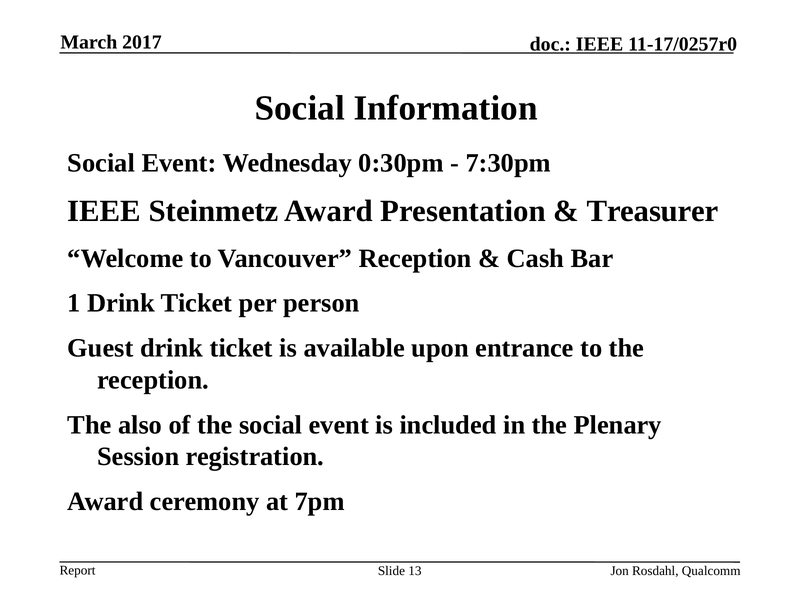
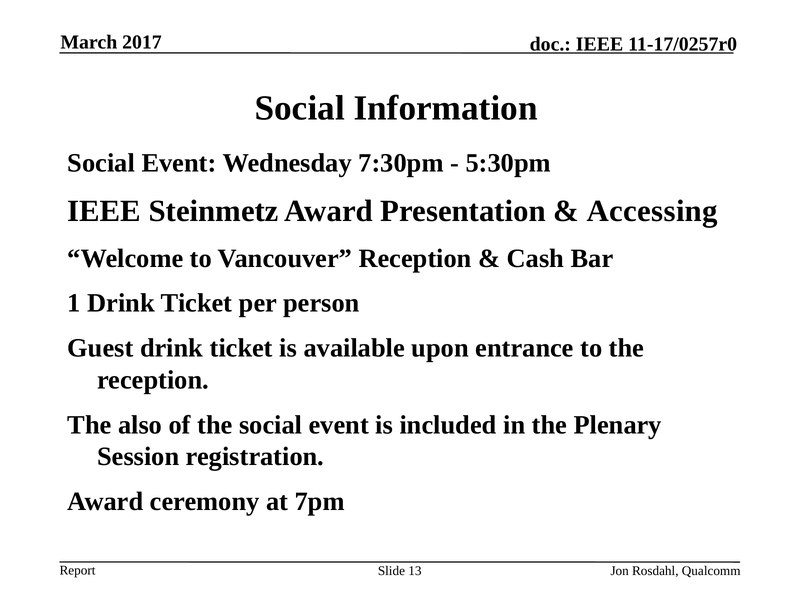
0:30pm: 0:30pm -> 7:30pm
7:30pm: 7:30pm -> 5:30pm
Treasurer: Treasurer -> Accessing
